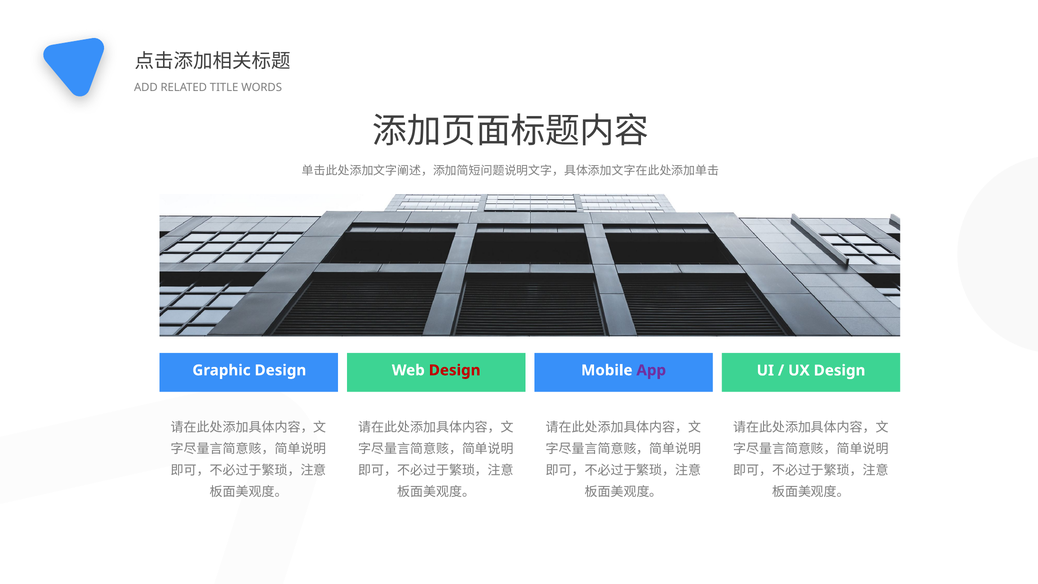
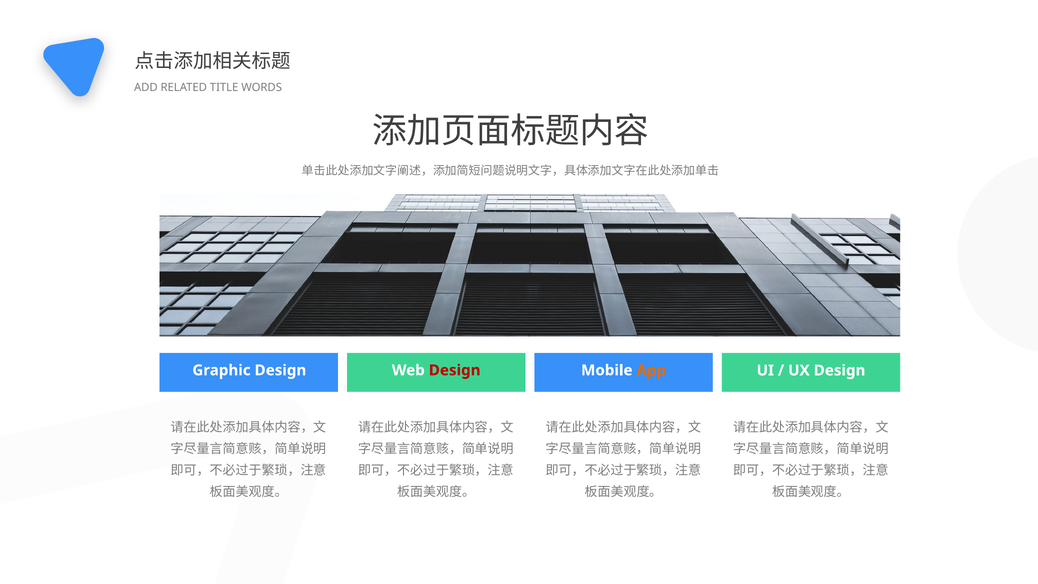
App colour: purple -> orange
